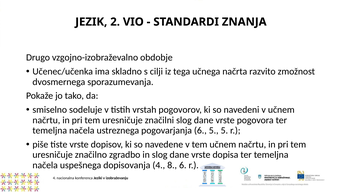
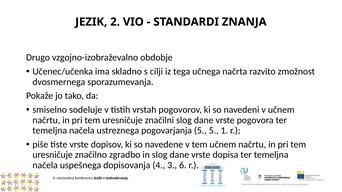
pogovarjanja 6: 6 -> 5
5 5: 5 -> 1
8: 8 -> 3
